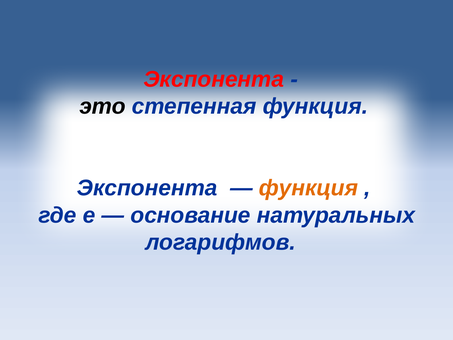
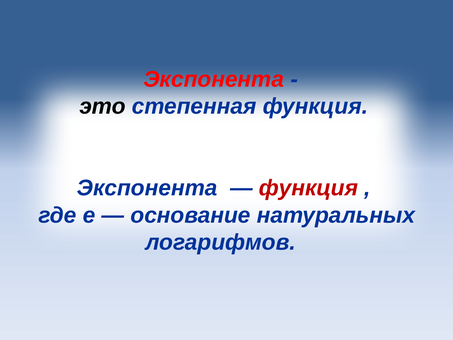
функция at (308, 188) colour: orange -> red
